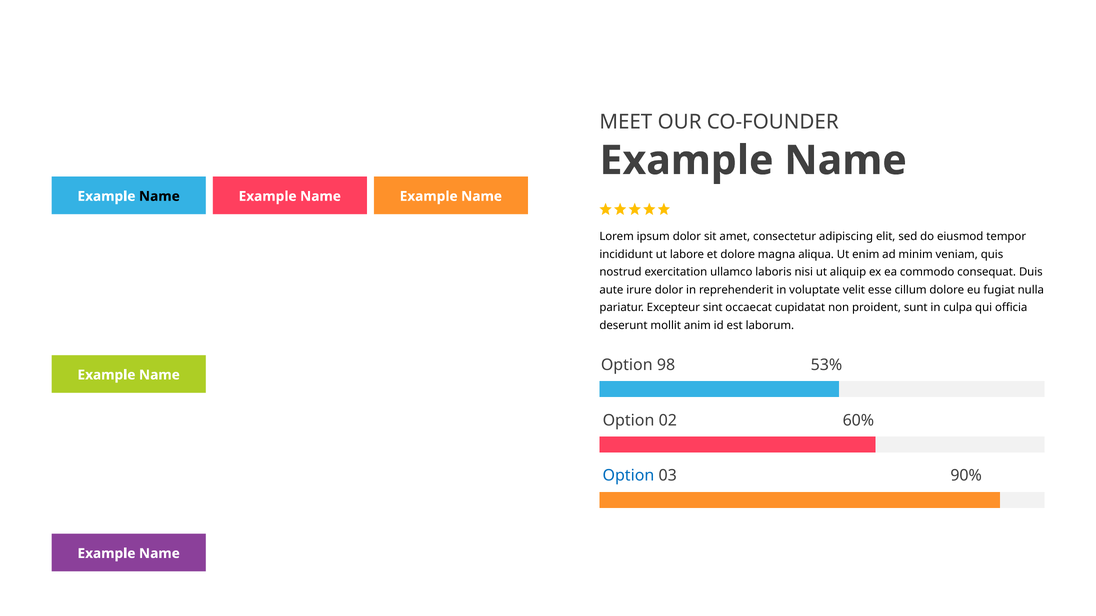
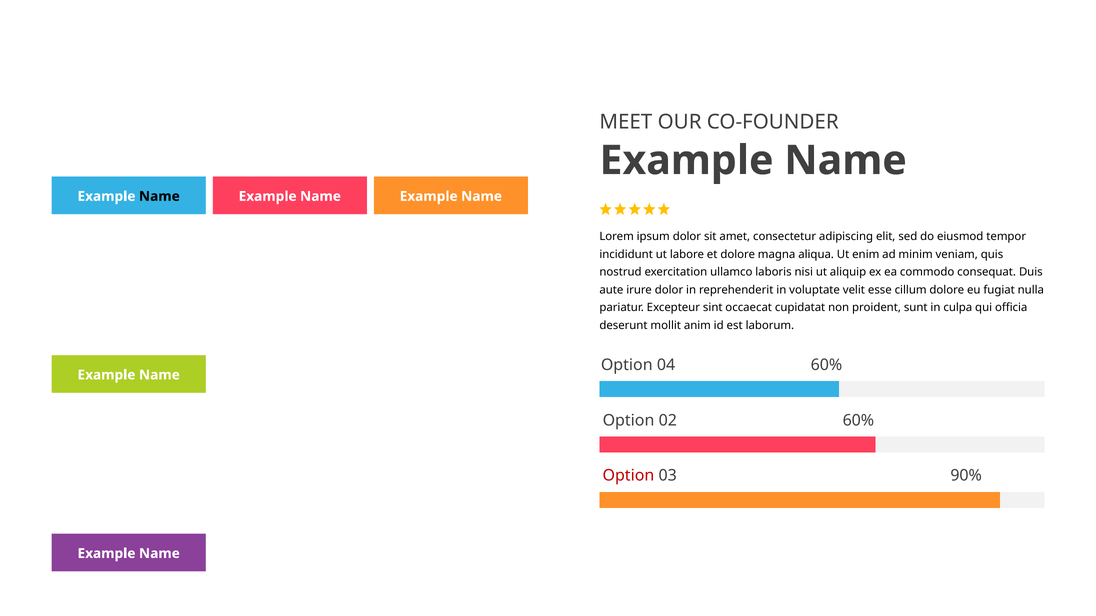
98: 98 -> 04
53% at (826, 365): 53% -> 60%
Option at (628, 476) colour: blue -> red
